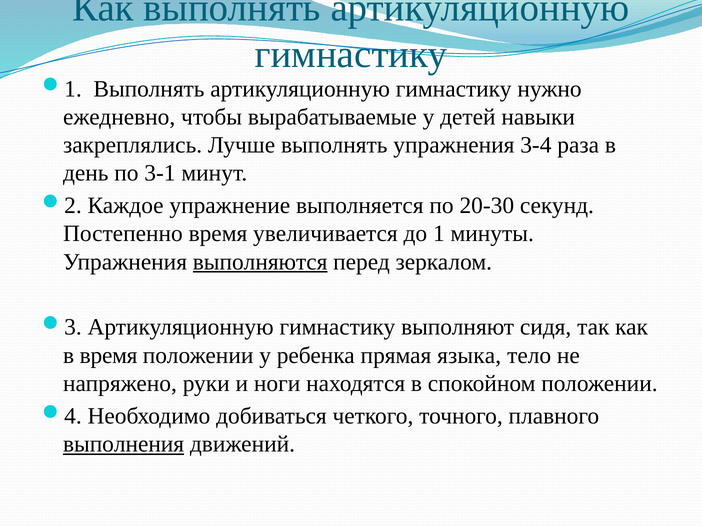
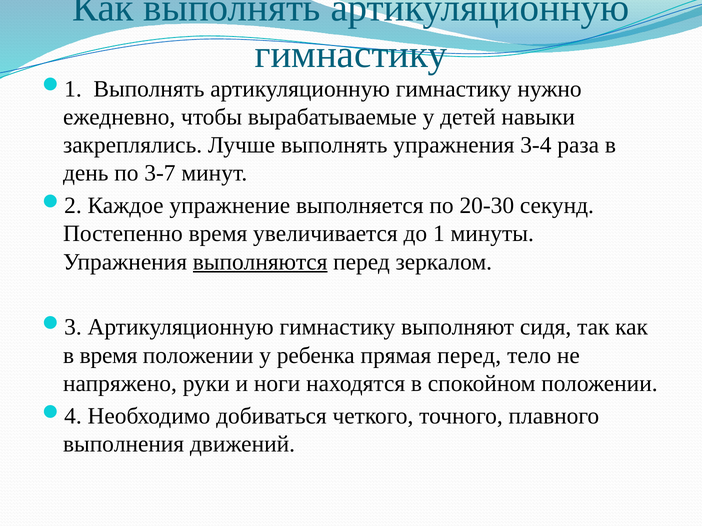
3-1: 3-1 -> 3-7
прямая языка: языка -> перед
выполнения underline: present -> none
